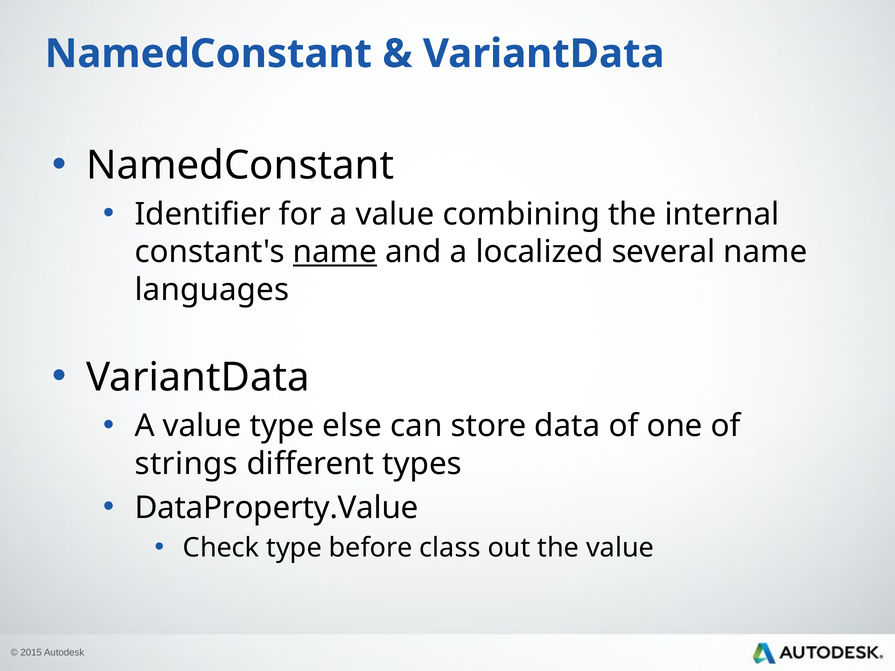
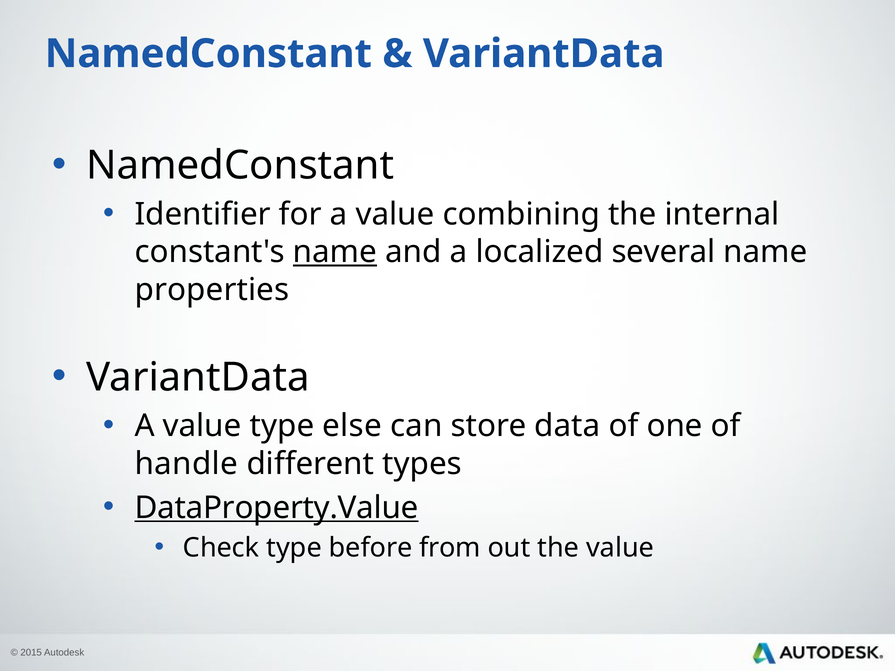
languages: languages -> properties
strings: strings -> handle
DataProperty.Value underline: none -> present
class: class -> from
